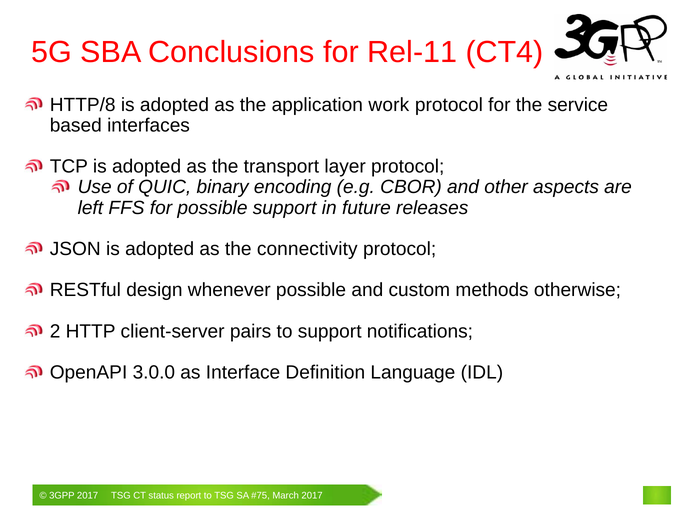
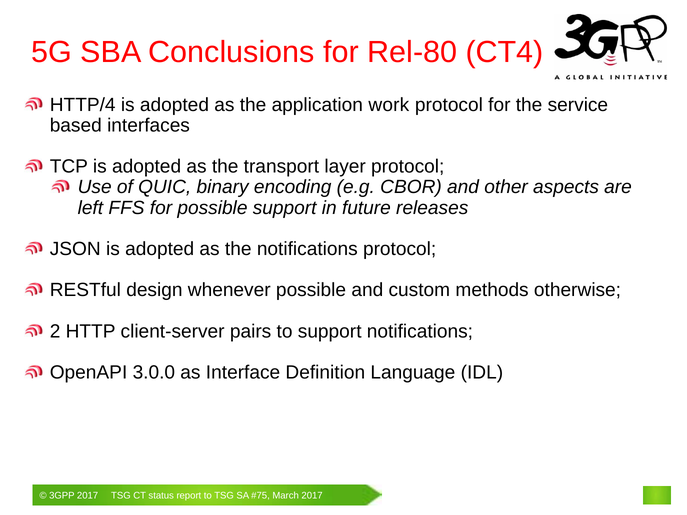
Rel-11: Rel-11 -> Rel-80
HTTP/8: HTTP/8 -> HTTP/4
the connectivity: connectivity -> notifications
